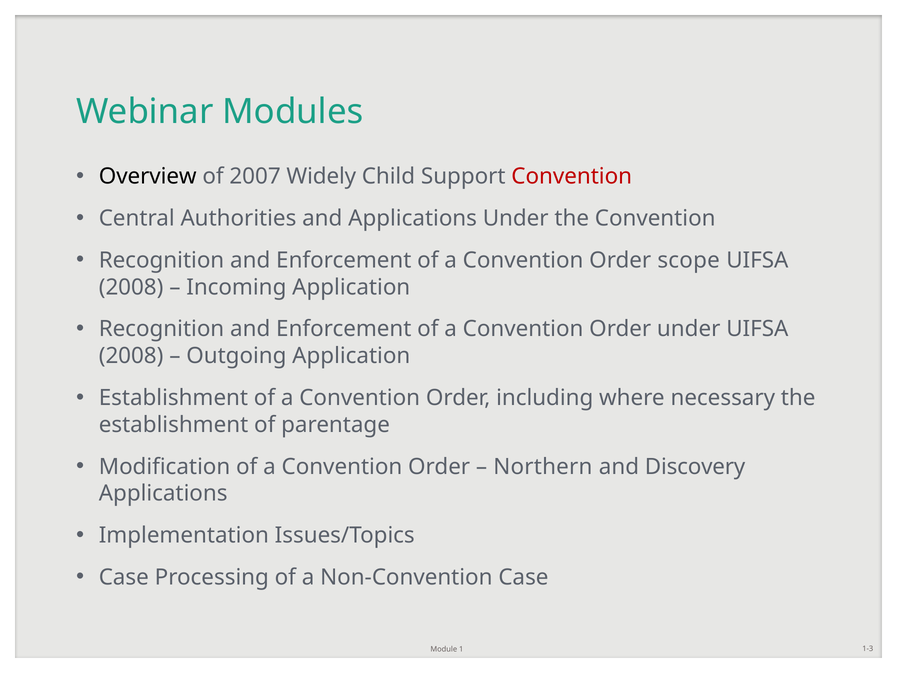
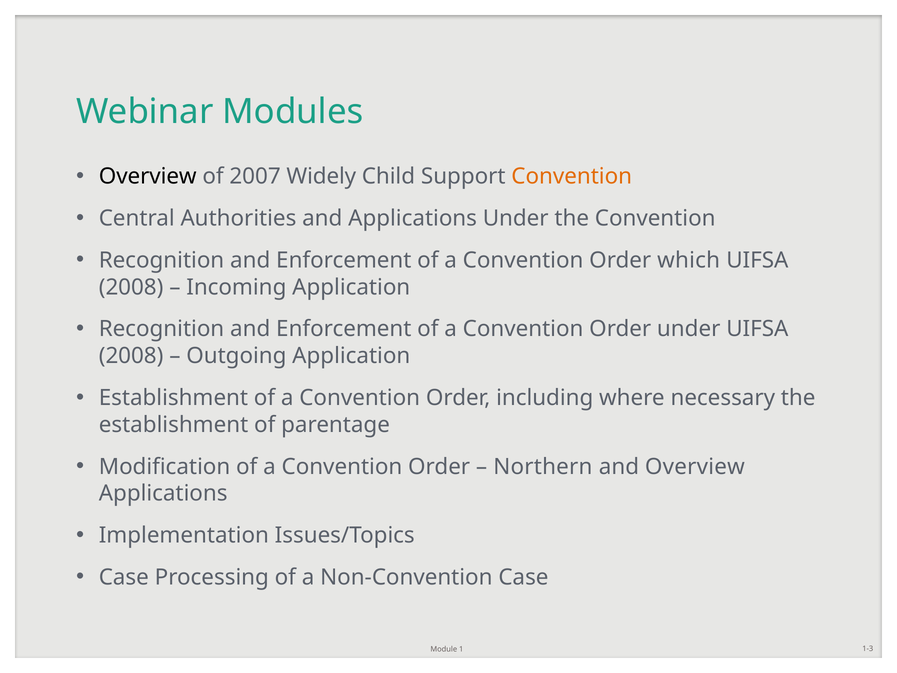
Convention at (572, 176) colour: red -> orange
scope: scope -> which
and Discovery: Discovery -> Overview
